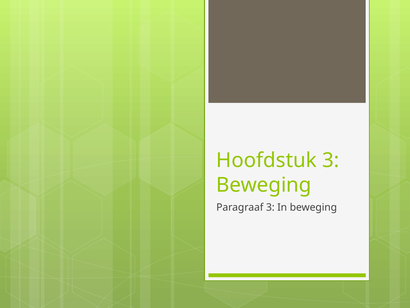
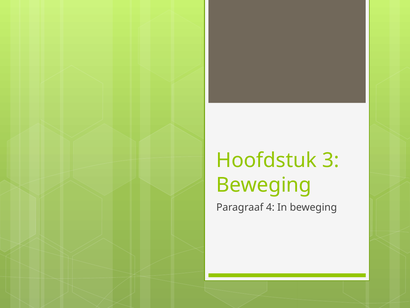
Paragraaf 3: 3 -> 4
